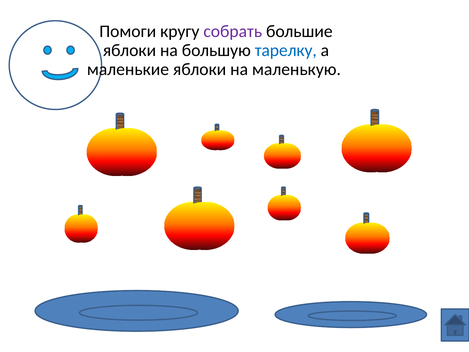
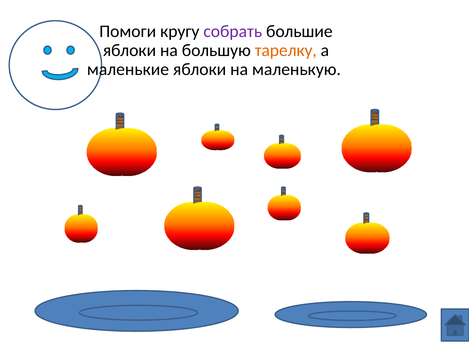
тарелку colour: blue -> orange
